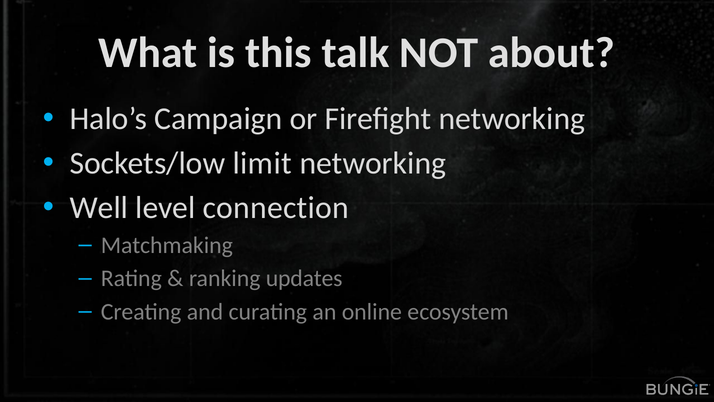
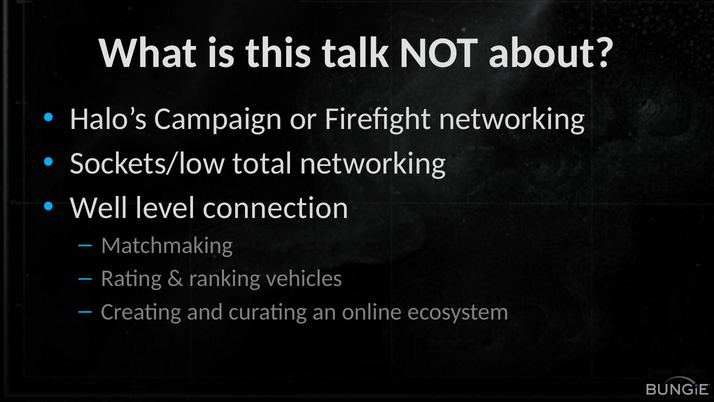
limit: limit -> total
updates: updates -> vehicles
